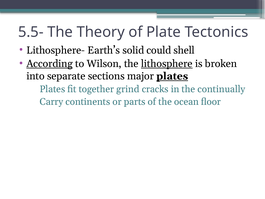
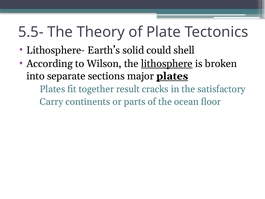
According underline: present -> none
grind: grind -> result
continually: continually -> satisfactory
